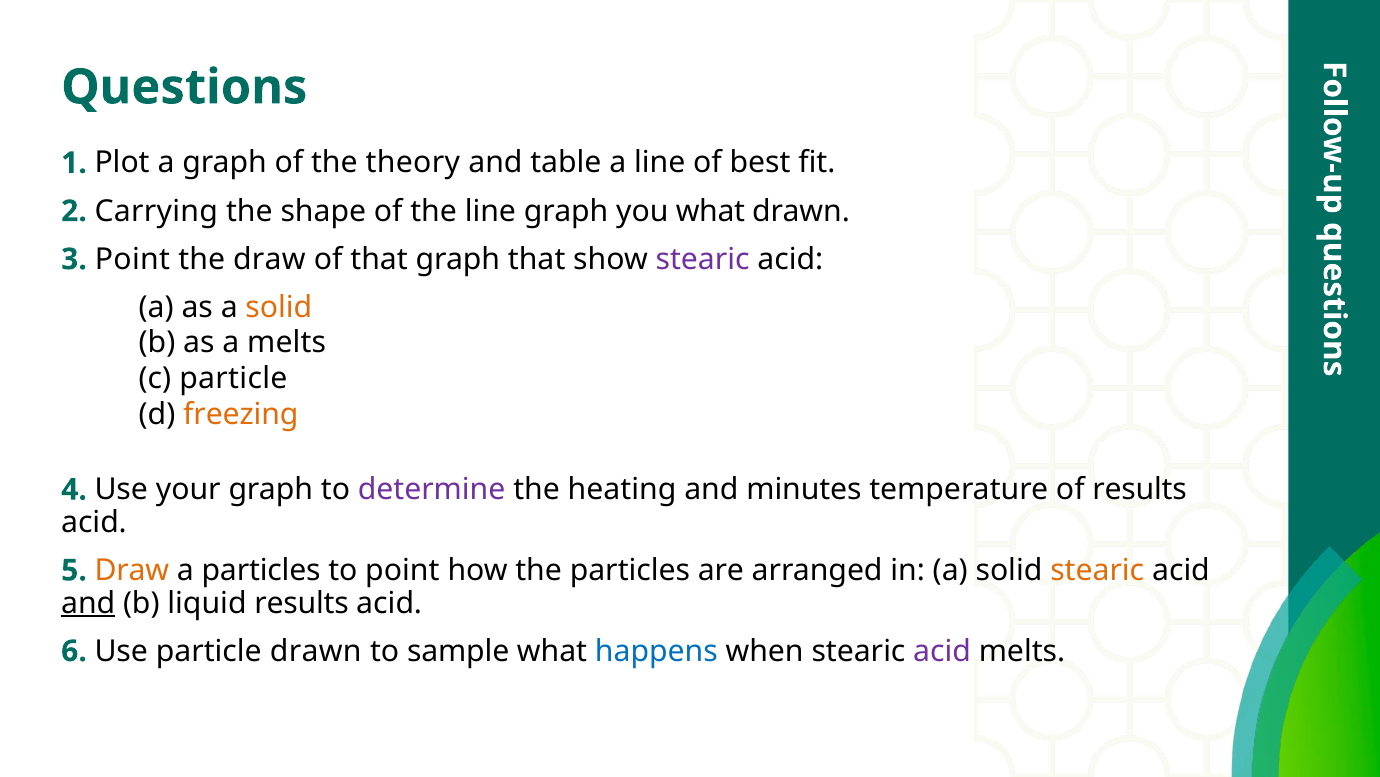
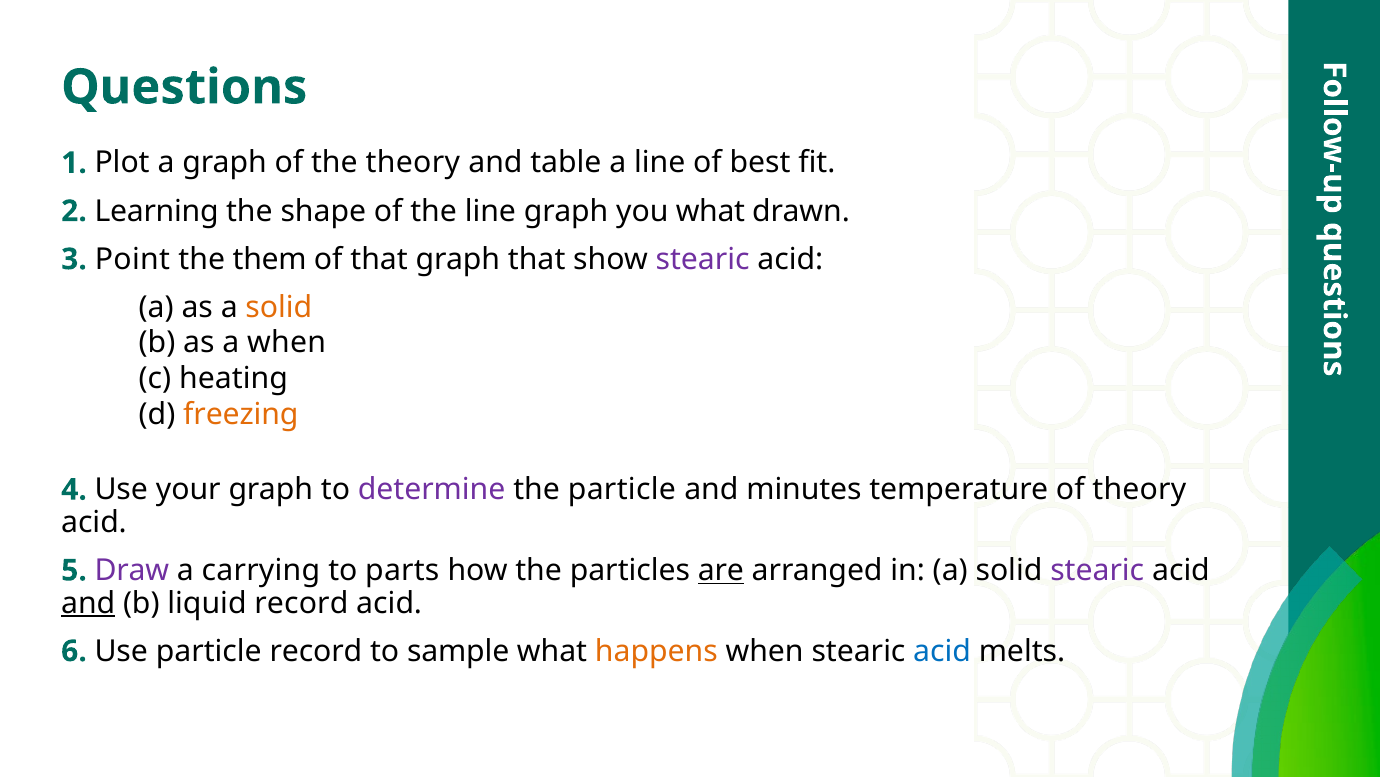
Carrying: Carrying -> Learning
the draw: draw -> them
a melts: melts -> when
c particle: particle -> heating
the heating: heating -> particle
of results: results -> theory
Draw at (132, 570) colour: orange -> purple
a particles: particles -> carrying
to point: point -> parts
are underline: none -> present
stearic at (1097, 570) colour: orange -> purple
liquid results: results -> record
particle drawn: drawn -> record
happens colour: blue -> orange
acid at (942, 651) colour: purple -> blue
